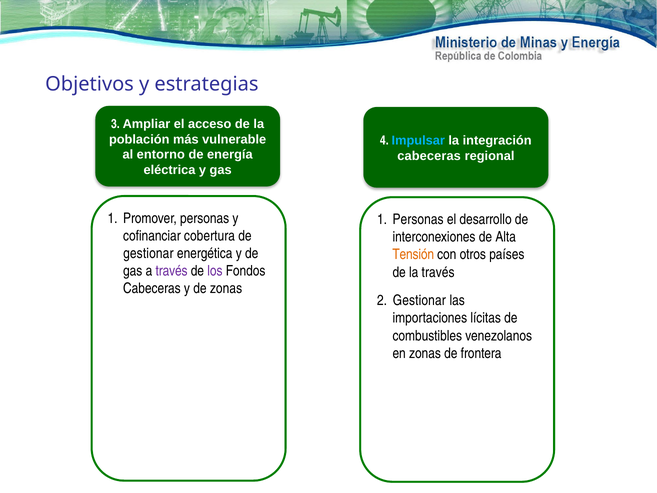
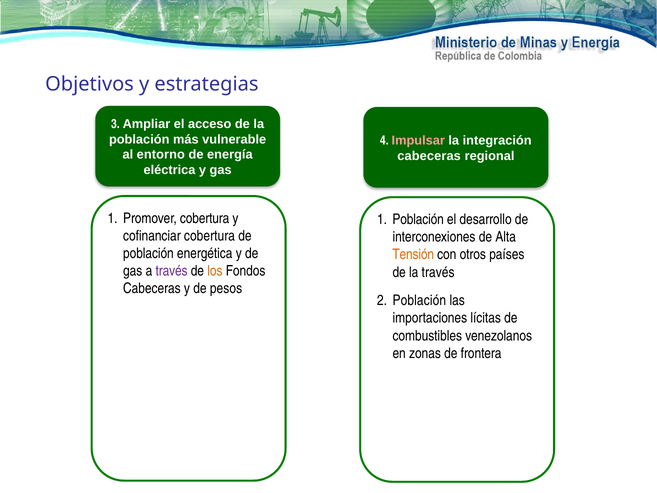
Impulsar colour: light blue -> pink
Promover personas: personas -> cobertura
1 Personas: Personas -> Población
gestionar at (148, 253): gestionar -> población
los colour: purple -> orange
de zonas: zonas -> pesos
Gestionar at (419, 301): Gestionar -> Población
